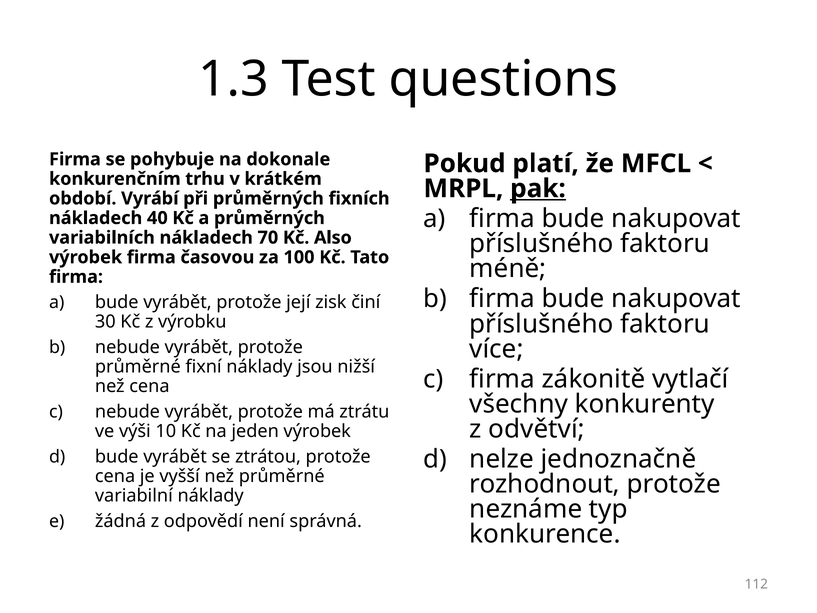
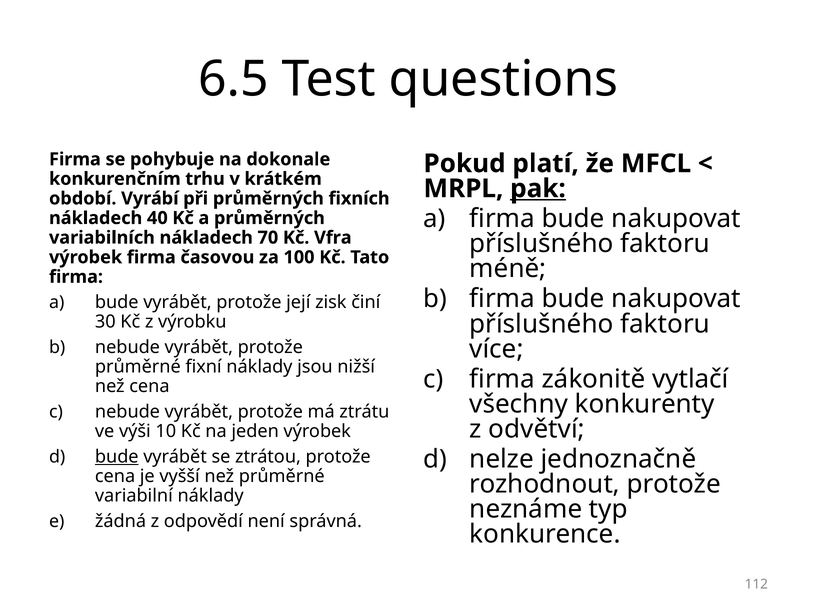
1.3: 1.3 -> 6.5
Also: Also -> Vfra
bude at (117, 456) underline: none -> present
